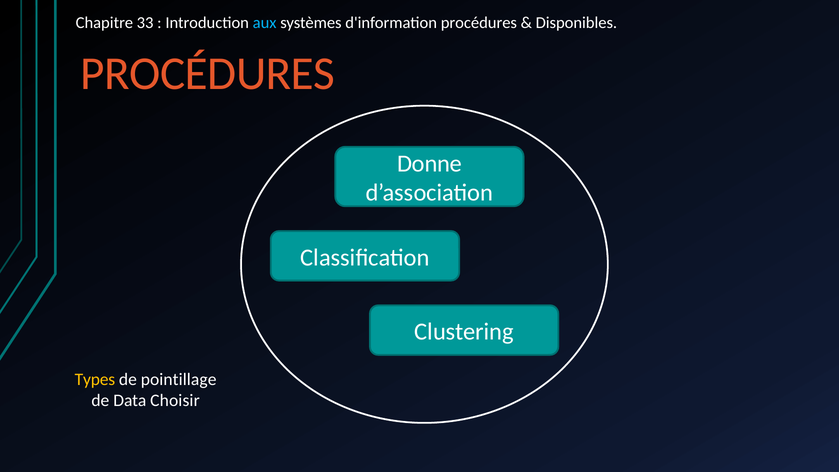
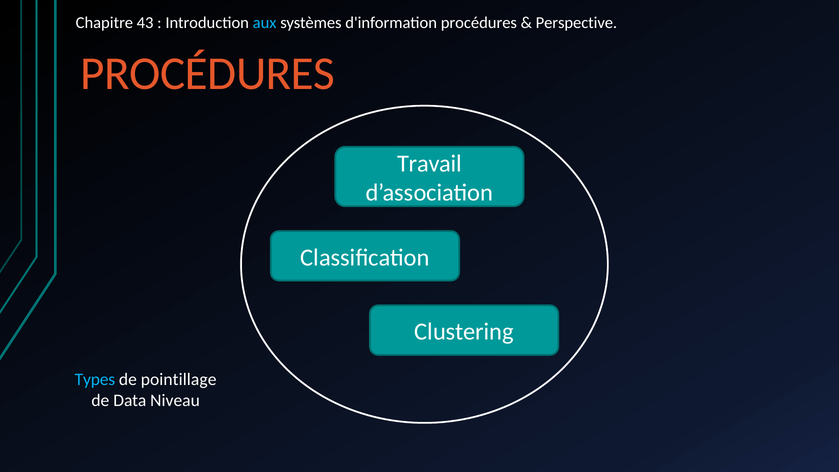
33: 33 -> 43
Disponibles: Disponibles -> Perspective
Donne: Donne -> Travail
Types colour: yellow -> light blue
Choisir: Choisir -> Niveau
